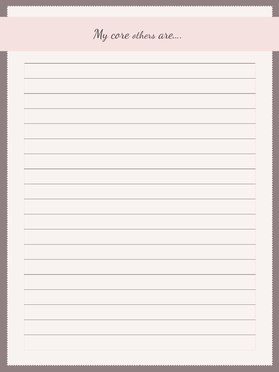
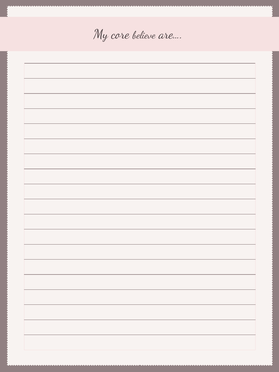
others: others -> believe
